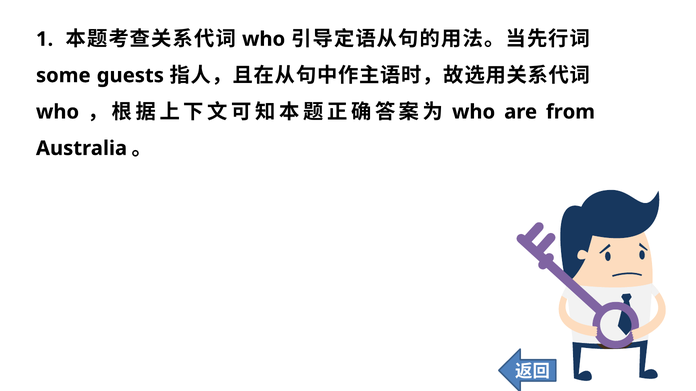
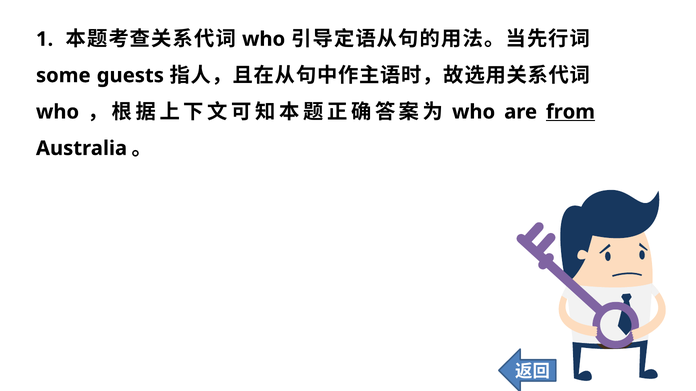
from underline: none -> present
